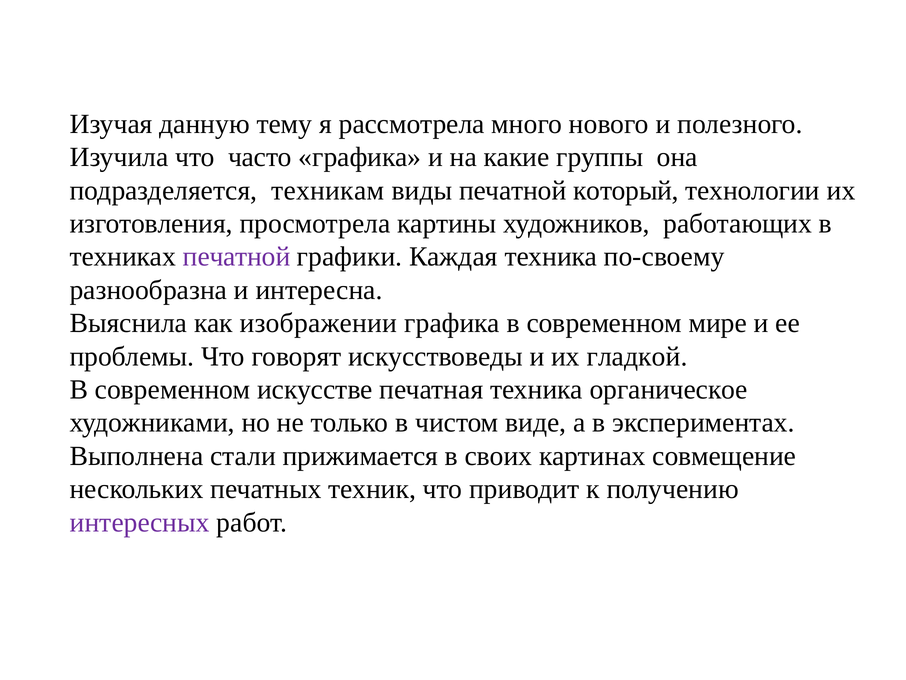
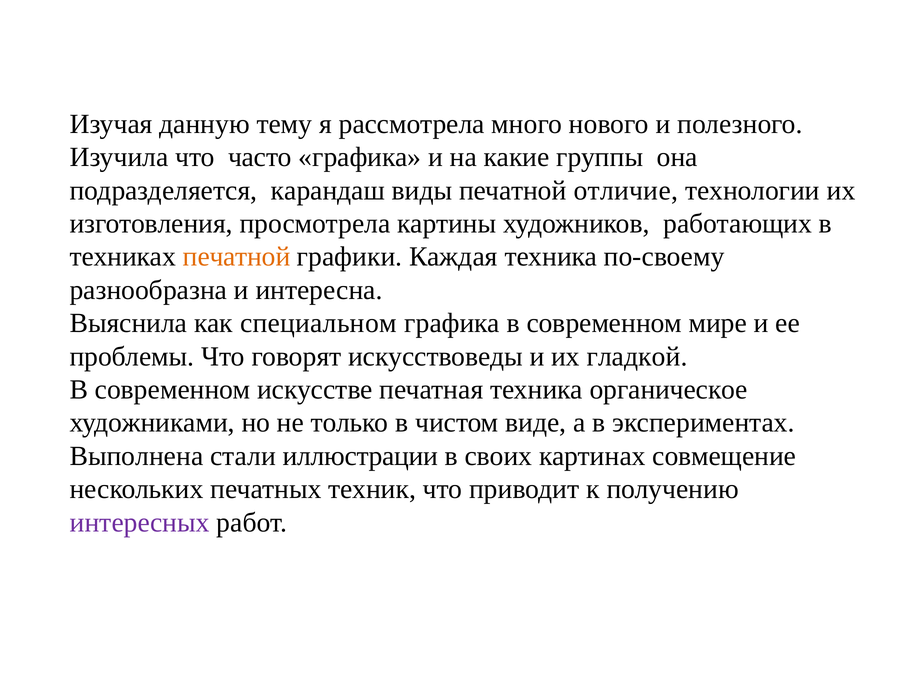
техникам: техникам -> карандаш
который: который -> отличие
печатной at (237, 257) colour: purple -> orange
изображении: изображении -> специальном
прижимается: прижимается -> иллюстрации
